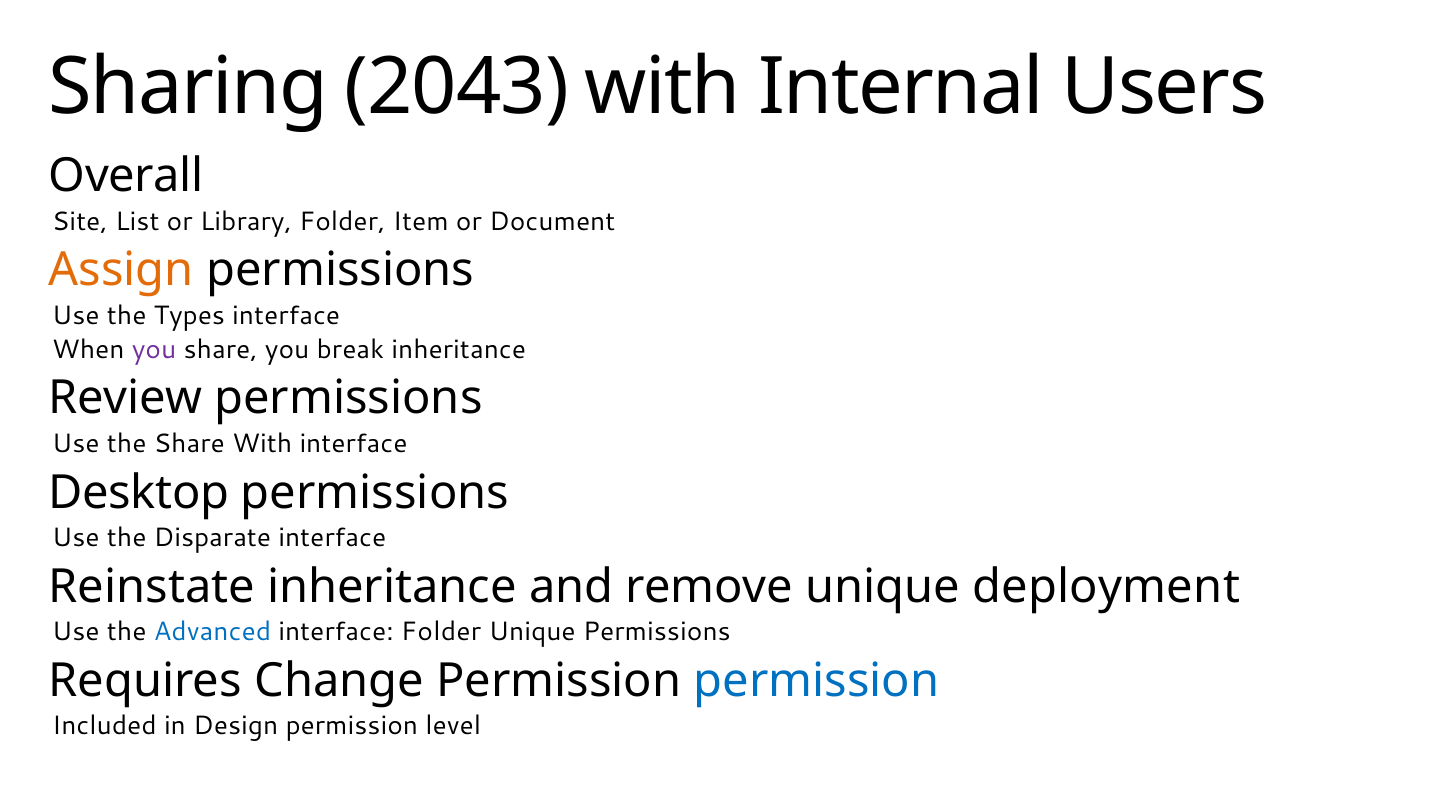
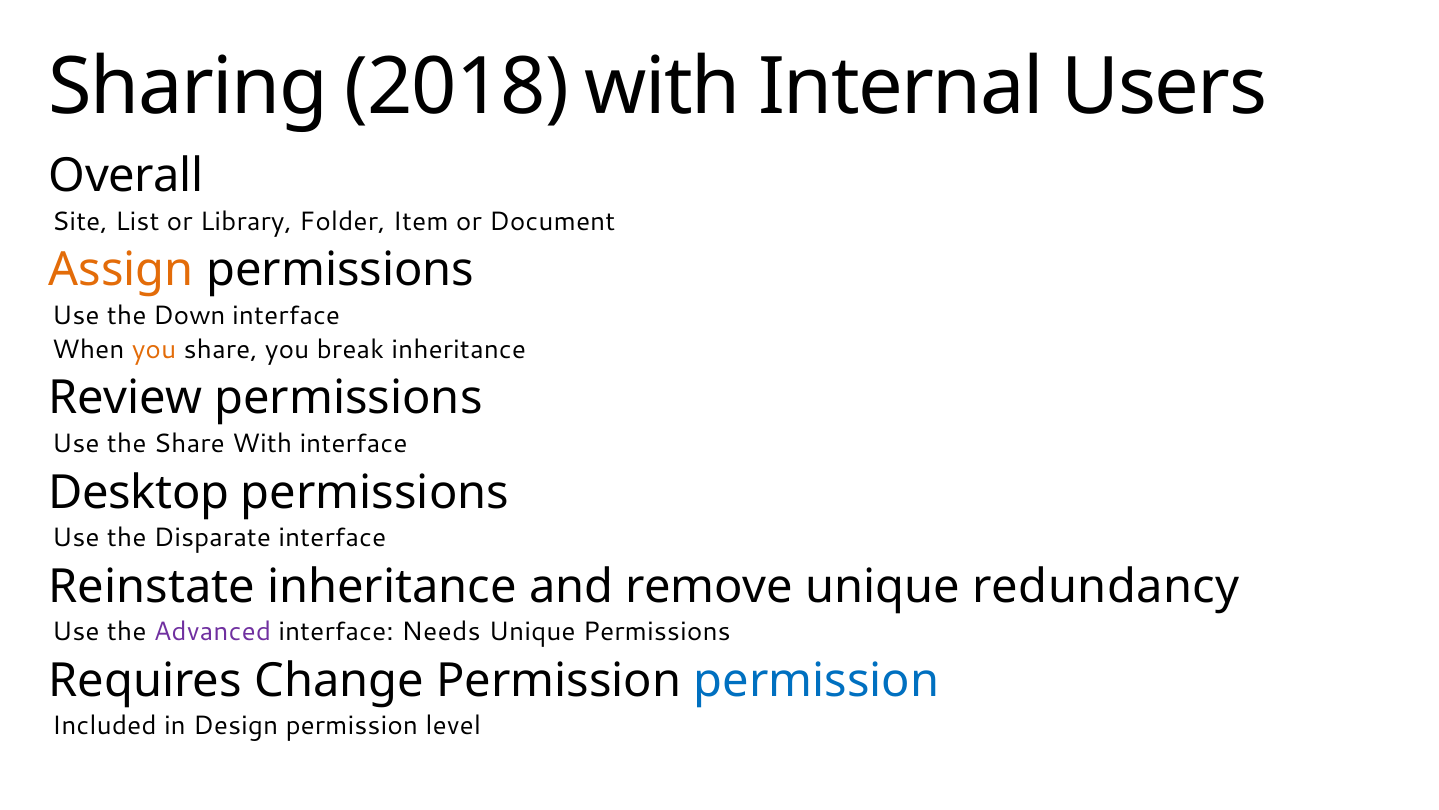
2043: 2043 -> 2018
Types: Types -> Down
you at (154, 349) colour: purple -> orange
deployment: deployment -> redundancy
Advanced colour: blue -> purple
interface Folder: Folder -> Needs
